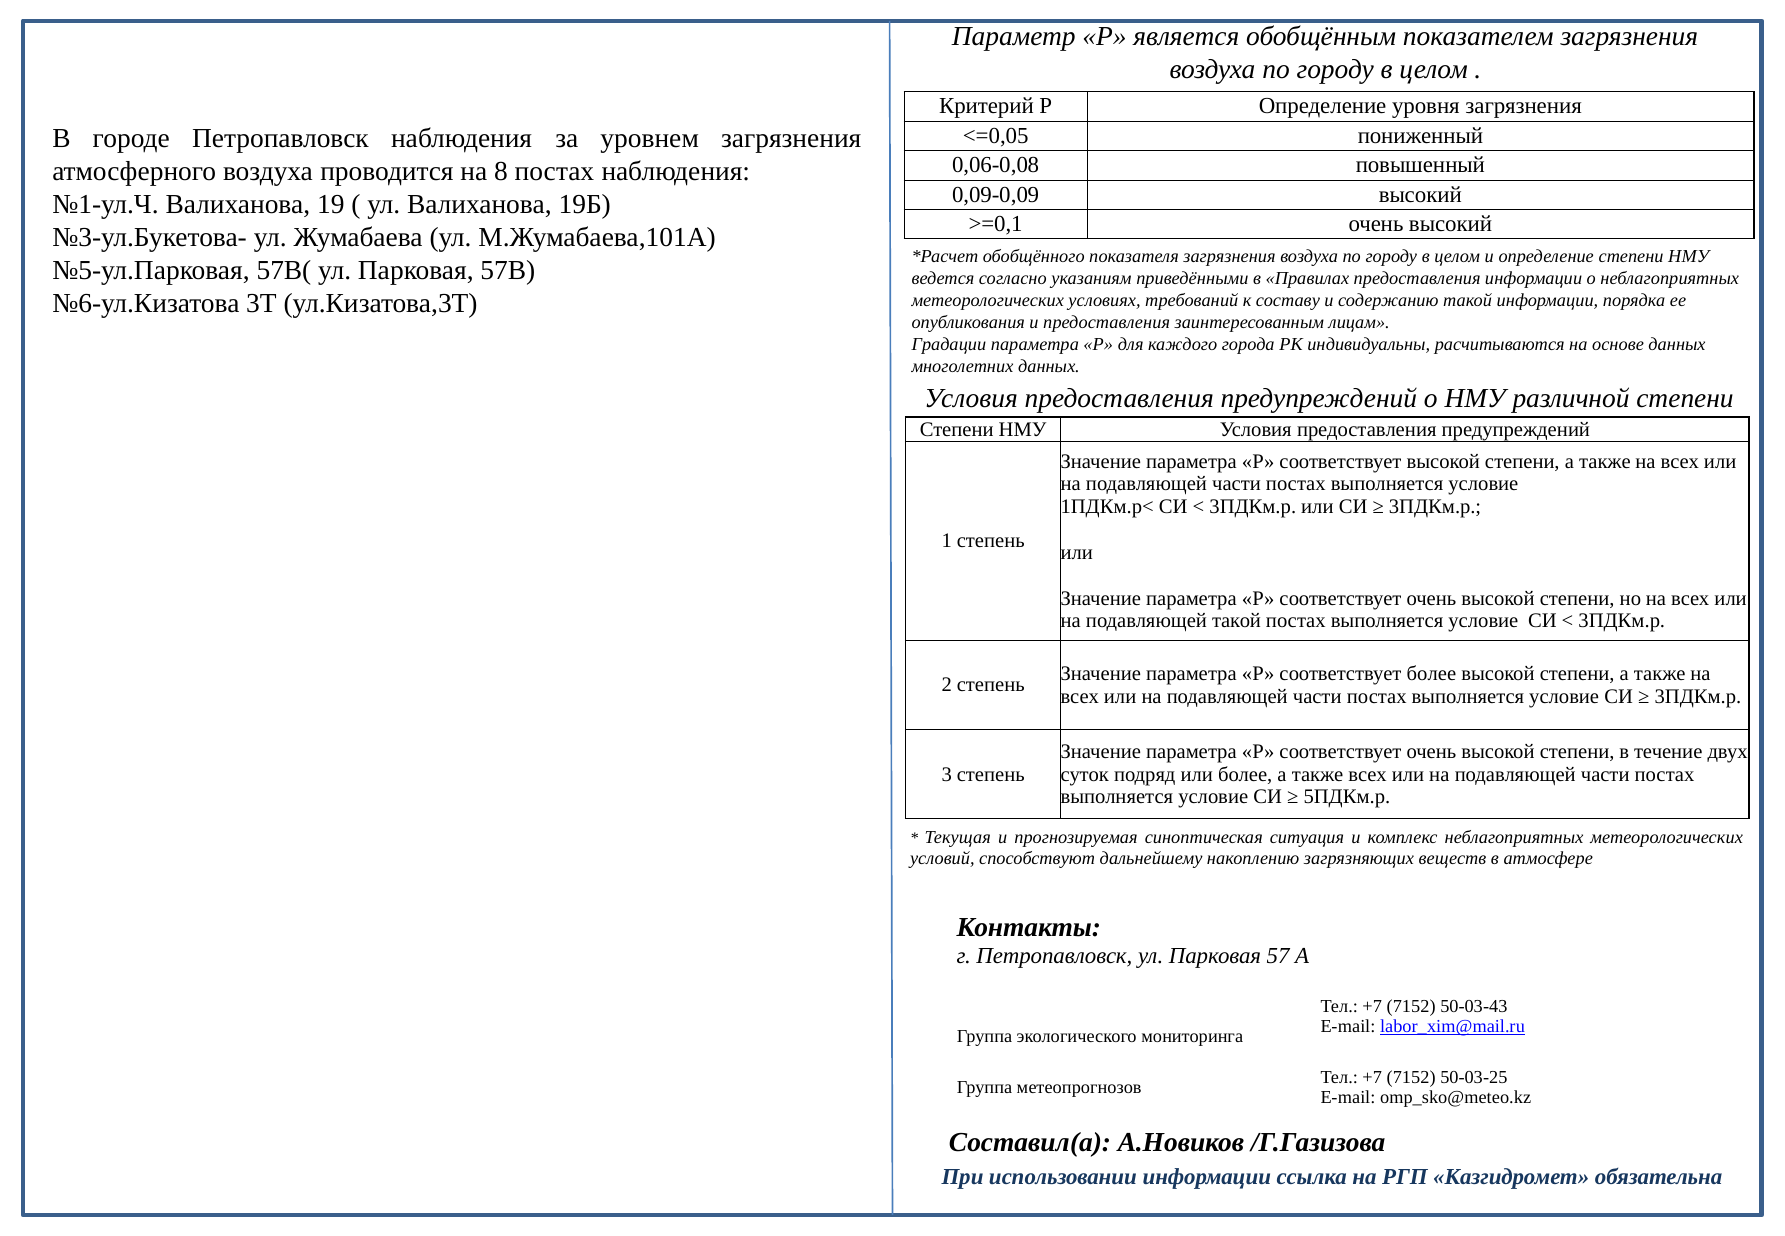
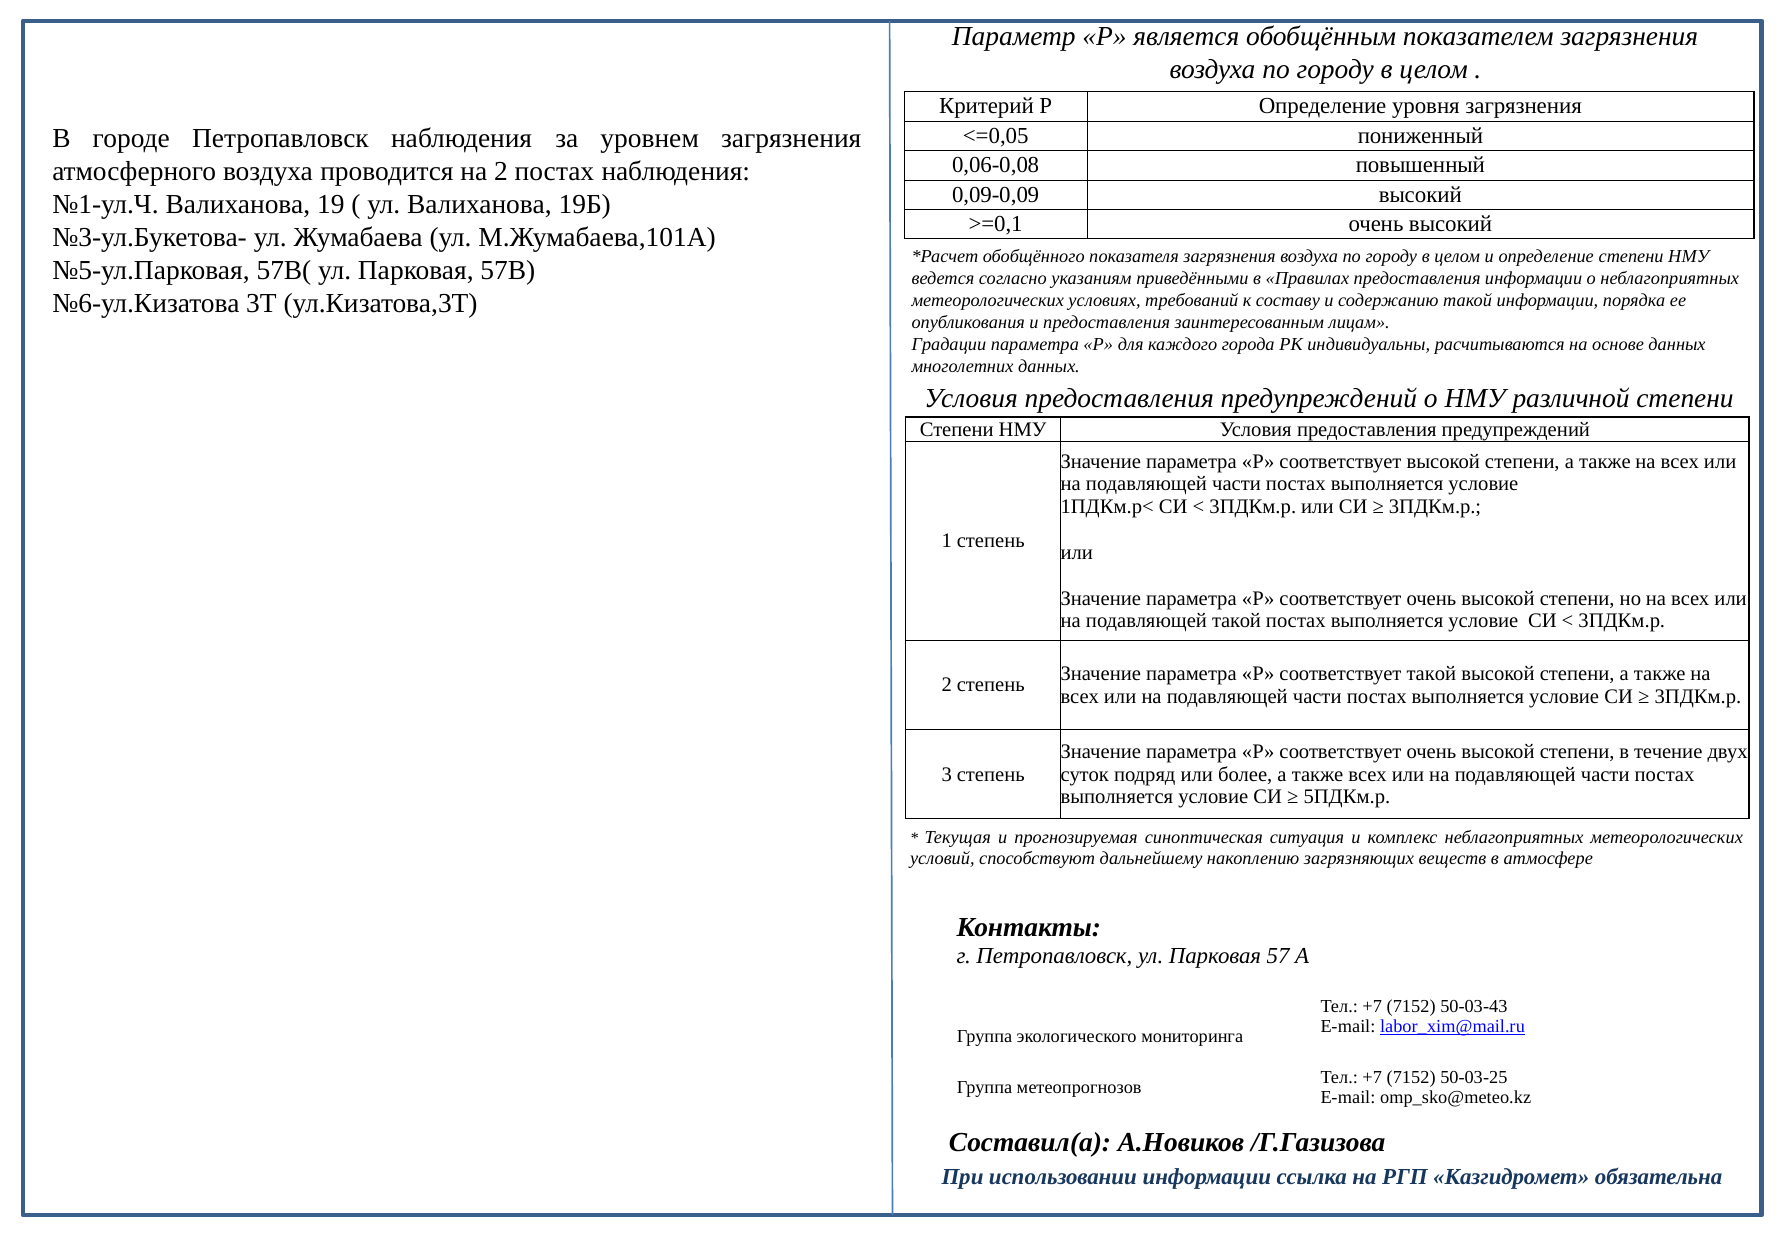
на 8: 8 -> 2
соответствует более: более -> такой
